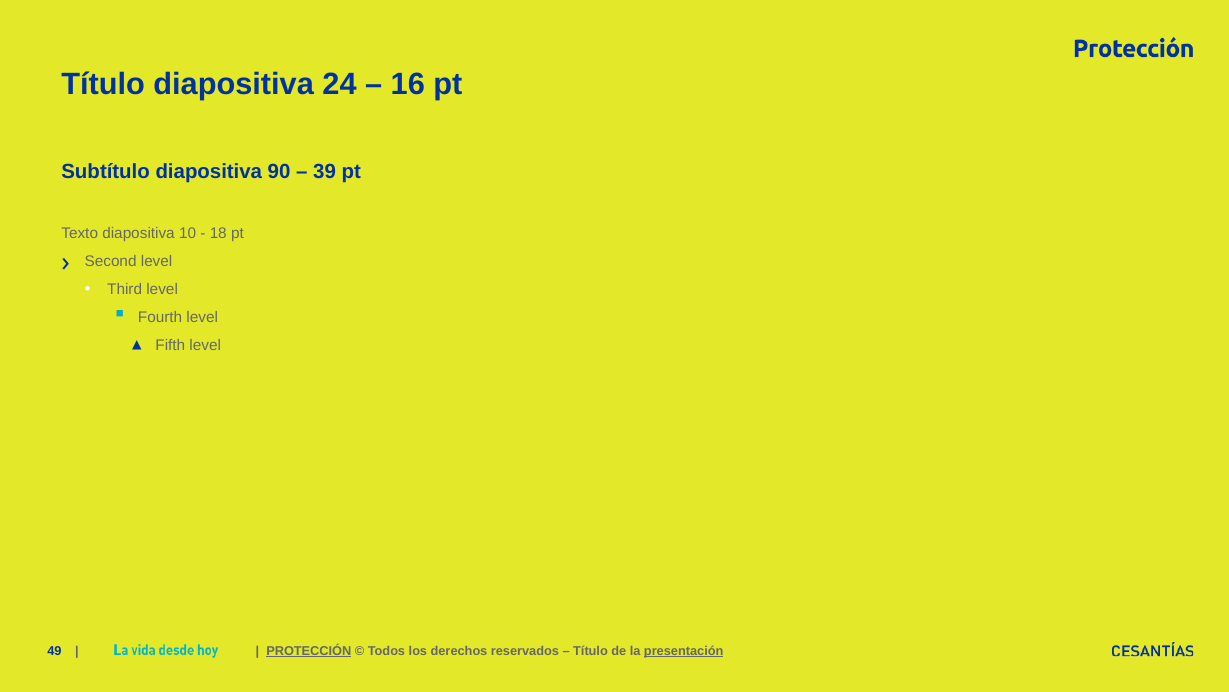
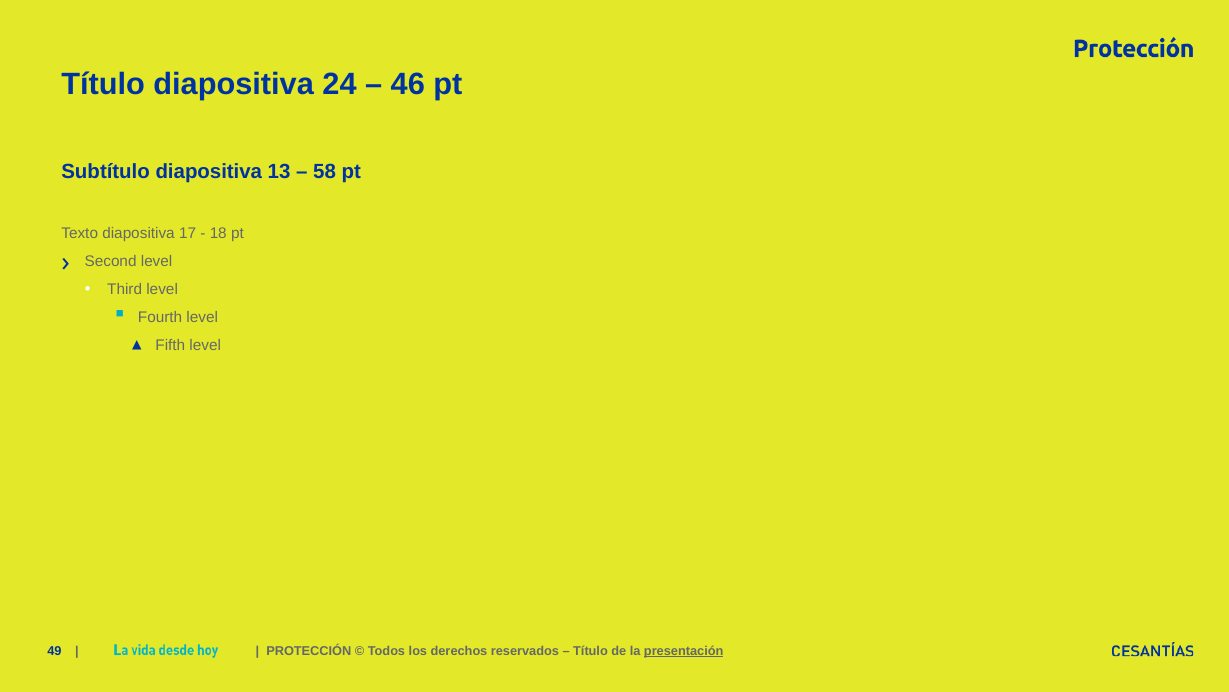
16: 16 -> 46
90: 90 -> 13
39: 39 -> 58
10: 10 -> 17
PROTECCIÓN underline: present -> none
